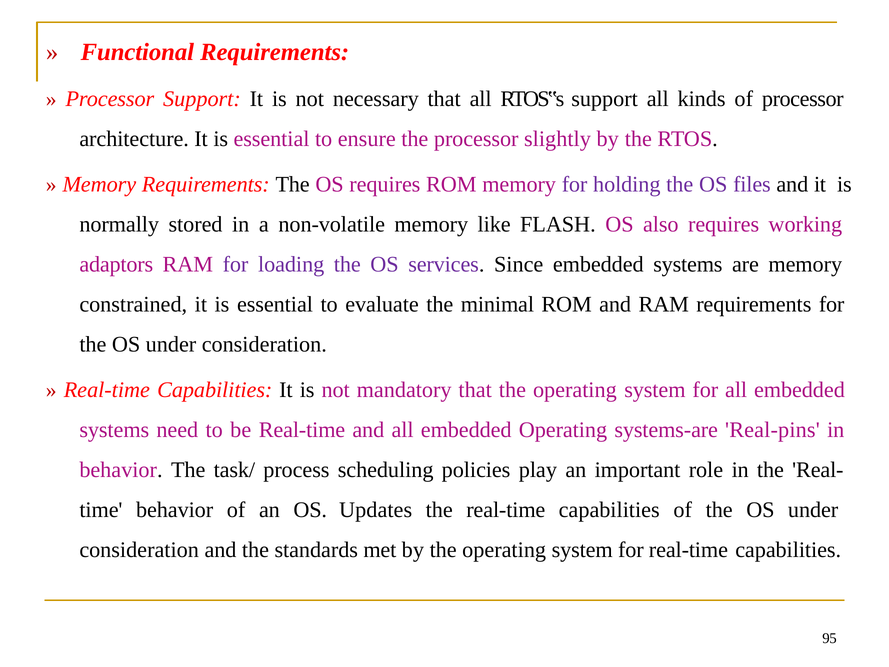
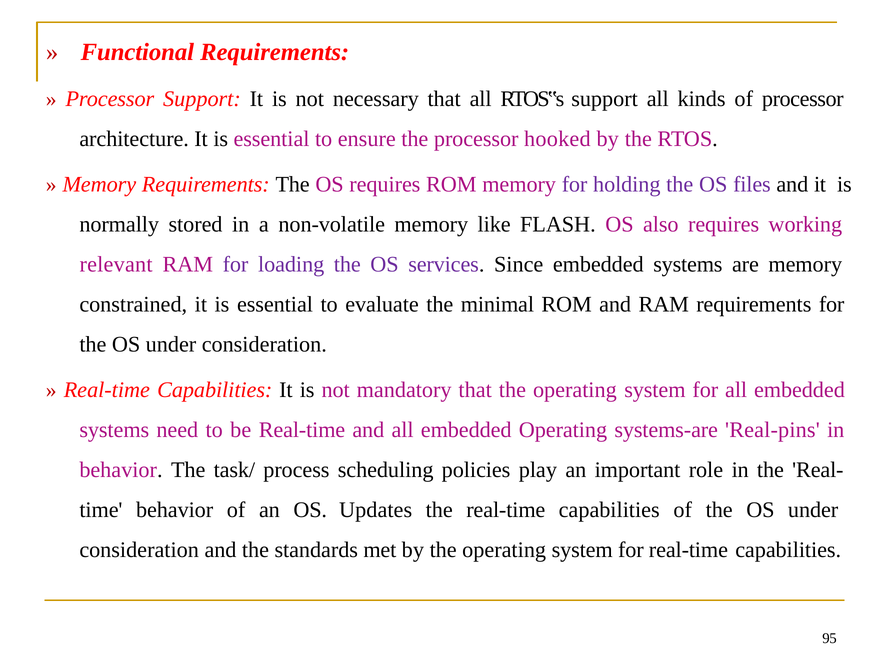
slightly: slightly -> hooked
adaptors: adaptors -> relevant
